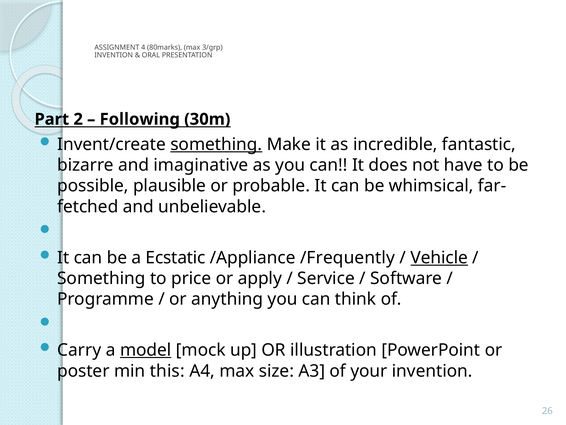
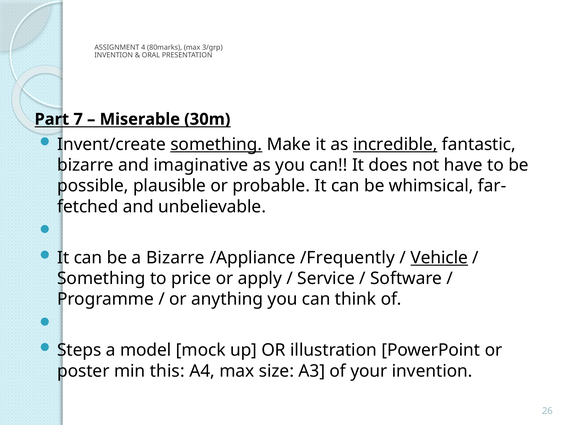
2: 2 -> 7
Following: Following -> Miserable
incredible underline: none -> present
a Ecstatic: Ecstatic -> Bizarre
Carry: Carry -> Steps
model underline: present -> none
